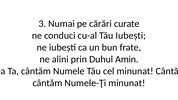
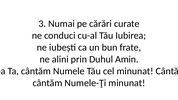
Tău Iubești: Iubești -> Iubirea
